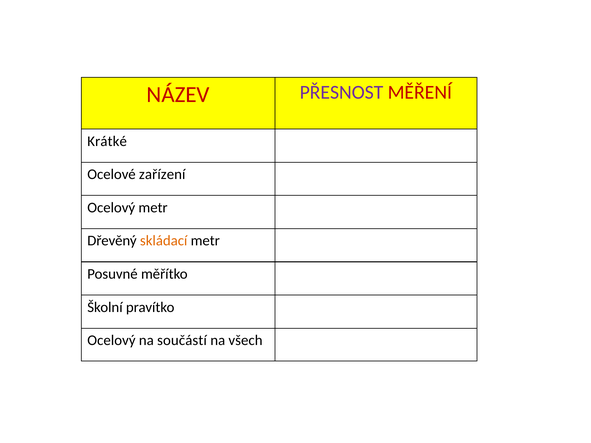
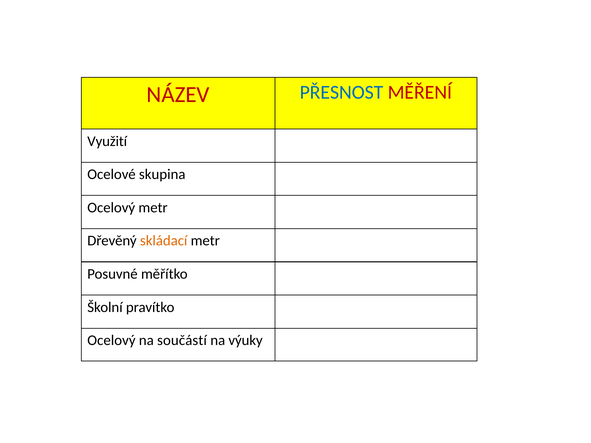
PŘESNOST colour: purple -> blue
Krátké: Krátké -> Využití
zařízení: zařízení -> skupina
všech: všech -> výuky
